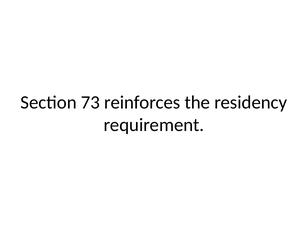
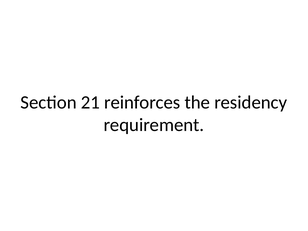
73: 73 -> 21
